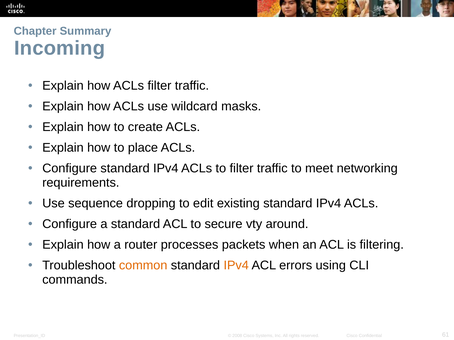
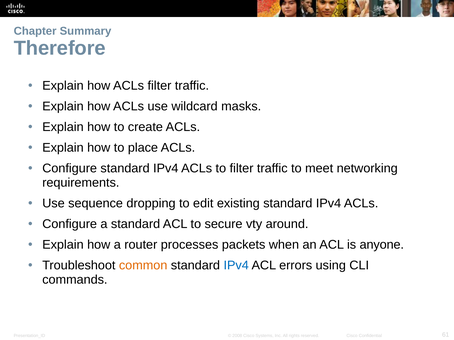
Incoming: Incoming -> Therefore
filtering: filtering -> anyone
IPv4 at (236, 266) colour: orange -> blue
